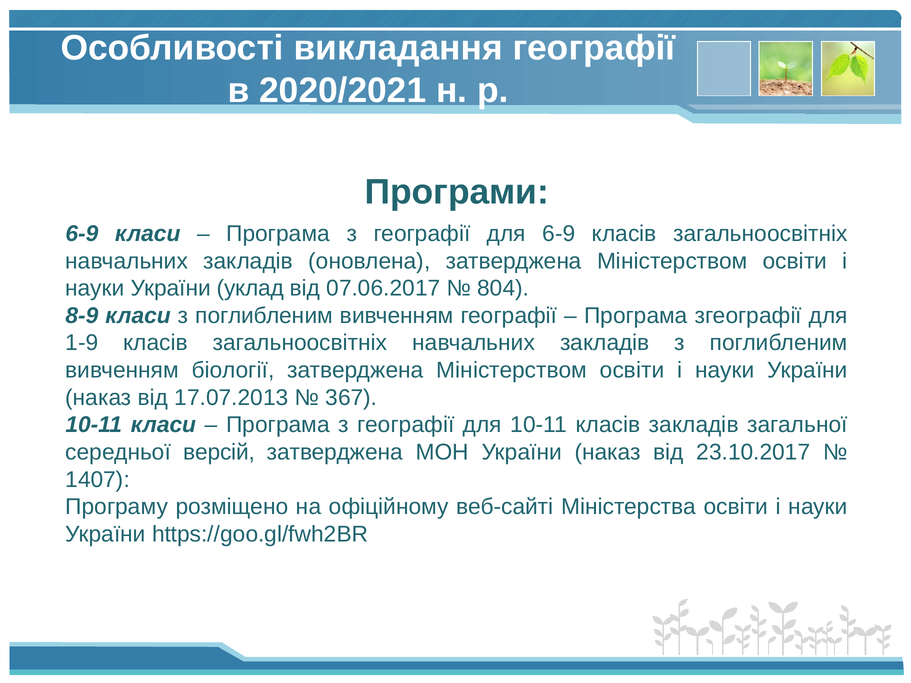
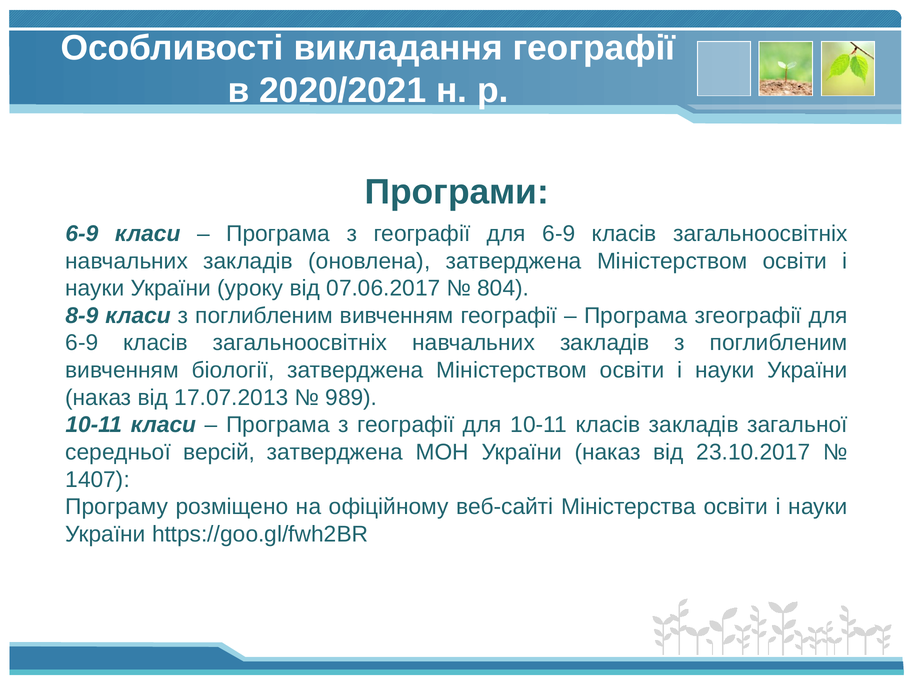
уклад: уклад -> уроку
1-9 at (82, 343): 1-9 -> 6-9
367: 367 -> 989
